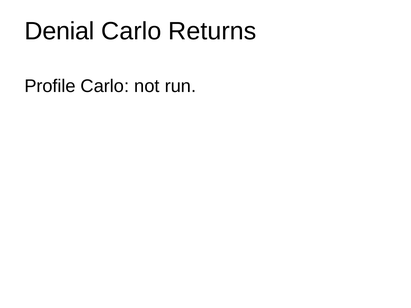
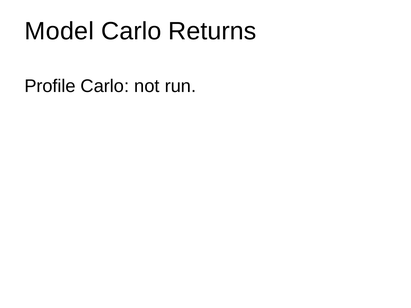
Denial: Denial -> Model
